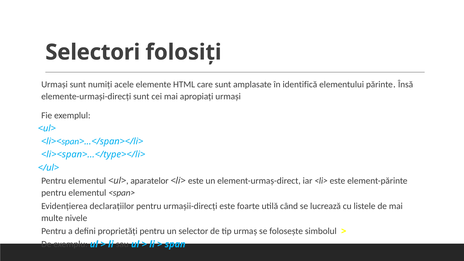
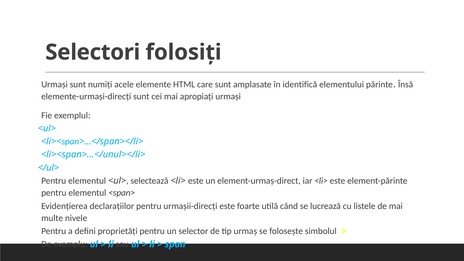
<li><span>...</type></li>: <li><span>...</type></li> -> <li><span>...</unul></li>
aparatelor: aparatelor -> selectează
